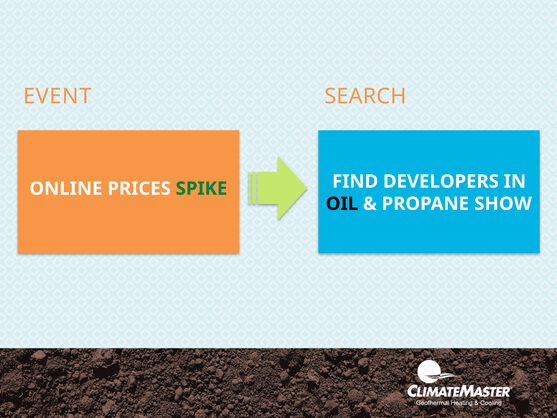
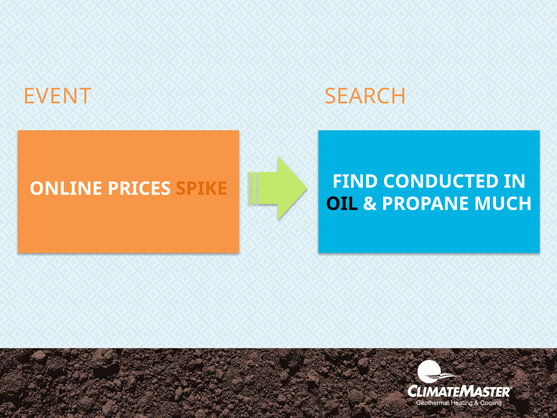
SPIKE colour: green -> orange
DEVELOPERS: DEVELOPERS -> CONDUCTED
SHOW: SHOW -> MUCH
